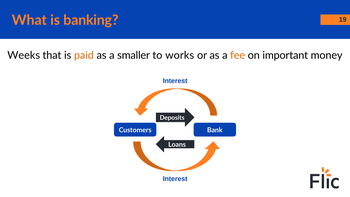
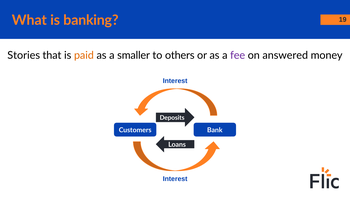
Weeks: Weeks -> Stories
works: works -> others
fee colour: orange -> purple
important: important -> answered
